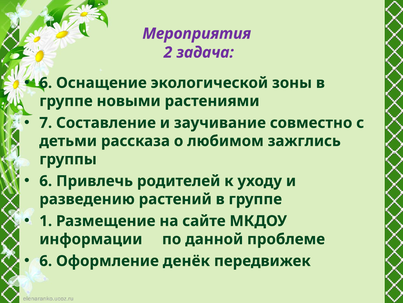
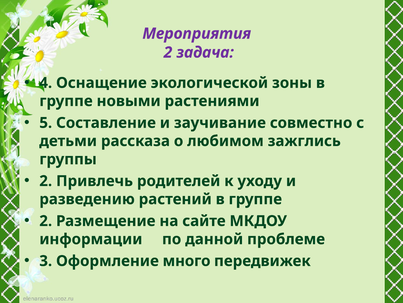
6 at (46, 83): 6 -> 4
7: 7 -> 5
6 at (46, 181): 6 -> 2
1 at (46, 220): 1 -> 2
6 at (46, 260): 6 -> 3
денёк: денёк -> много
